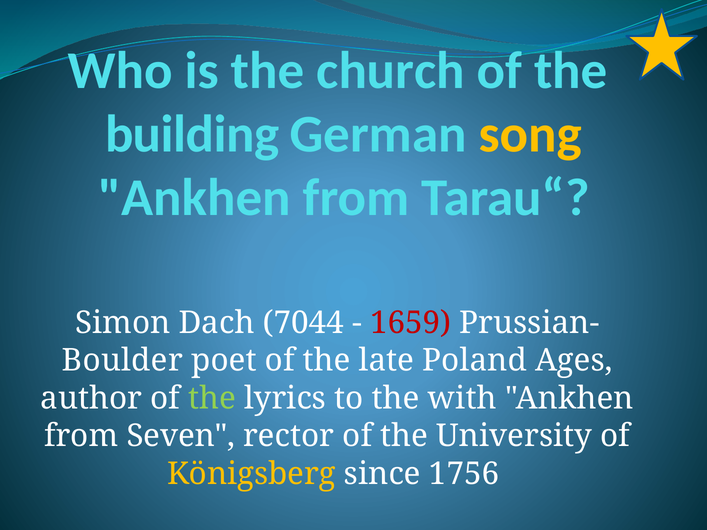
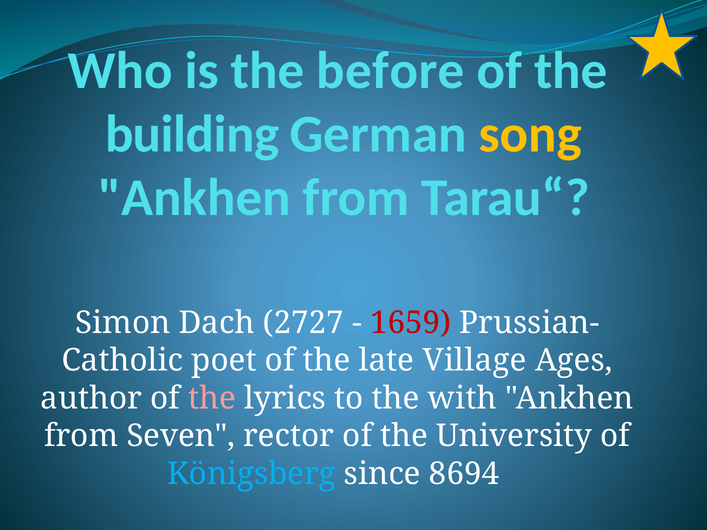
church: church -> before
7044: 7044 -> 2727
Boulder: Boulder -> Catholic
Poland: Poland -> Village
the at (212, 398) colour: light green -> pink
Königsberg colour: yellow -> light blue
1756: 1756 -> 8694
